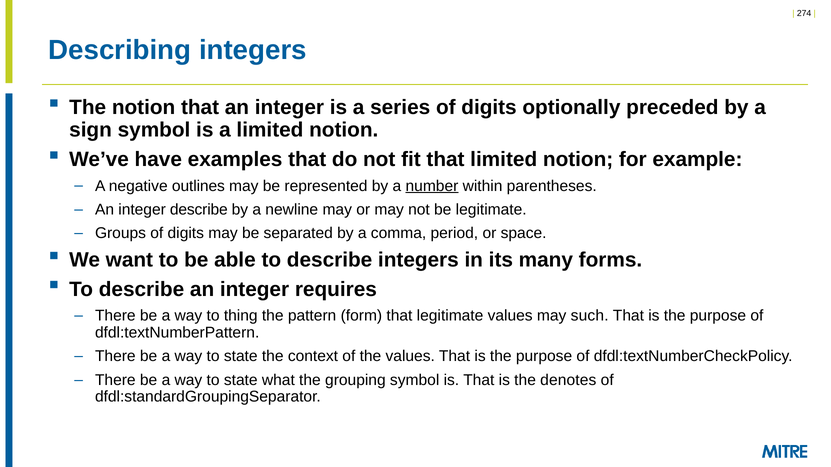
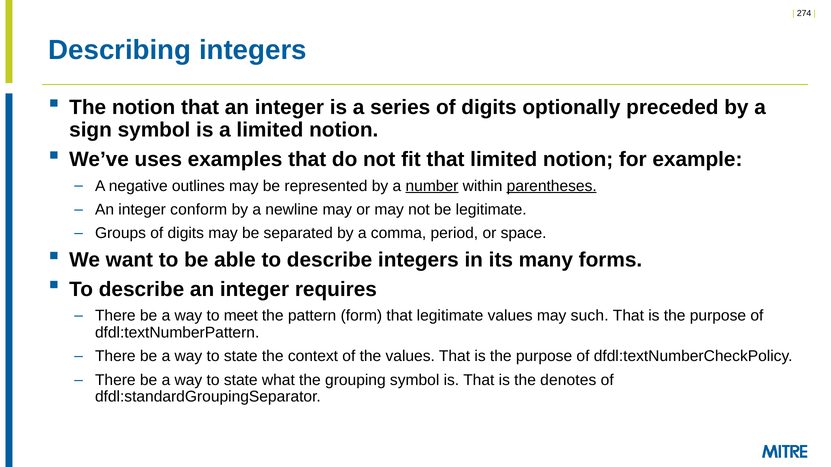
have: have -> uses
parentheses underline: none -> present
integer describe: describe -> conform
thing: thing -> meet
